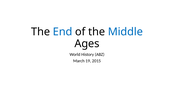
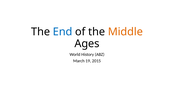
Middle colour: blue -> orange
